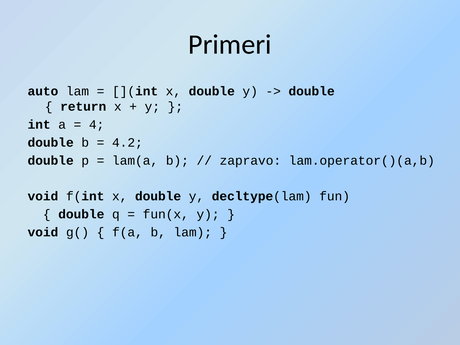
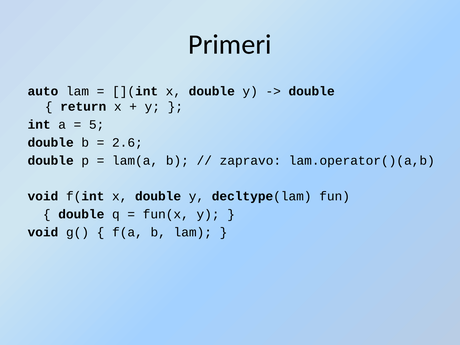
4: 4 -> 5
4.2: 4.2 -> 2.6
